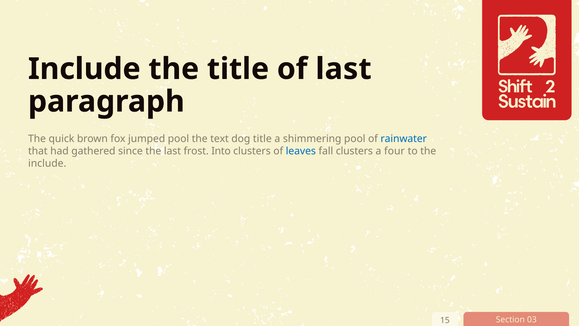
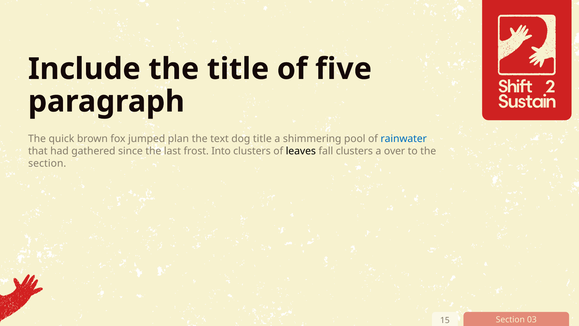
of last: last -> five
jumped pool: pool -> plan
leaves colour: blue -> black
four: four -> over
include at (47, 163): include -> section
